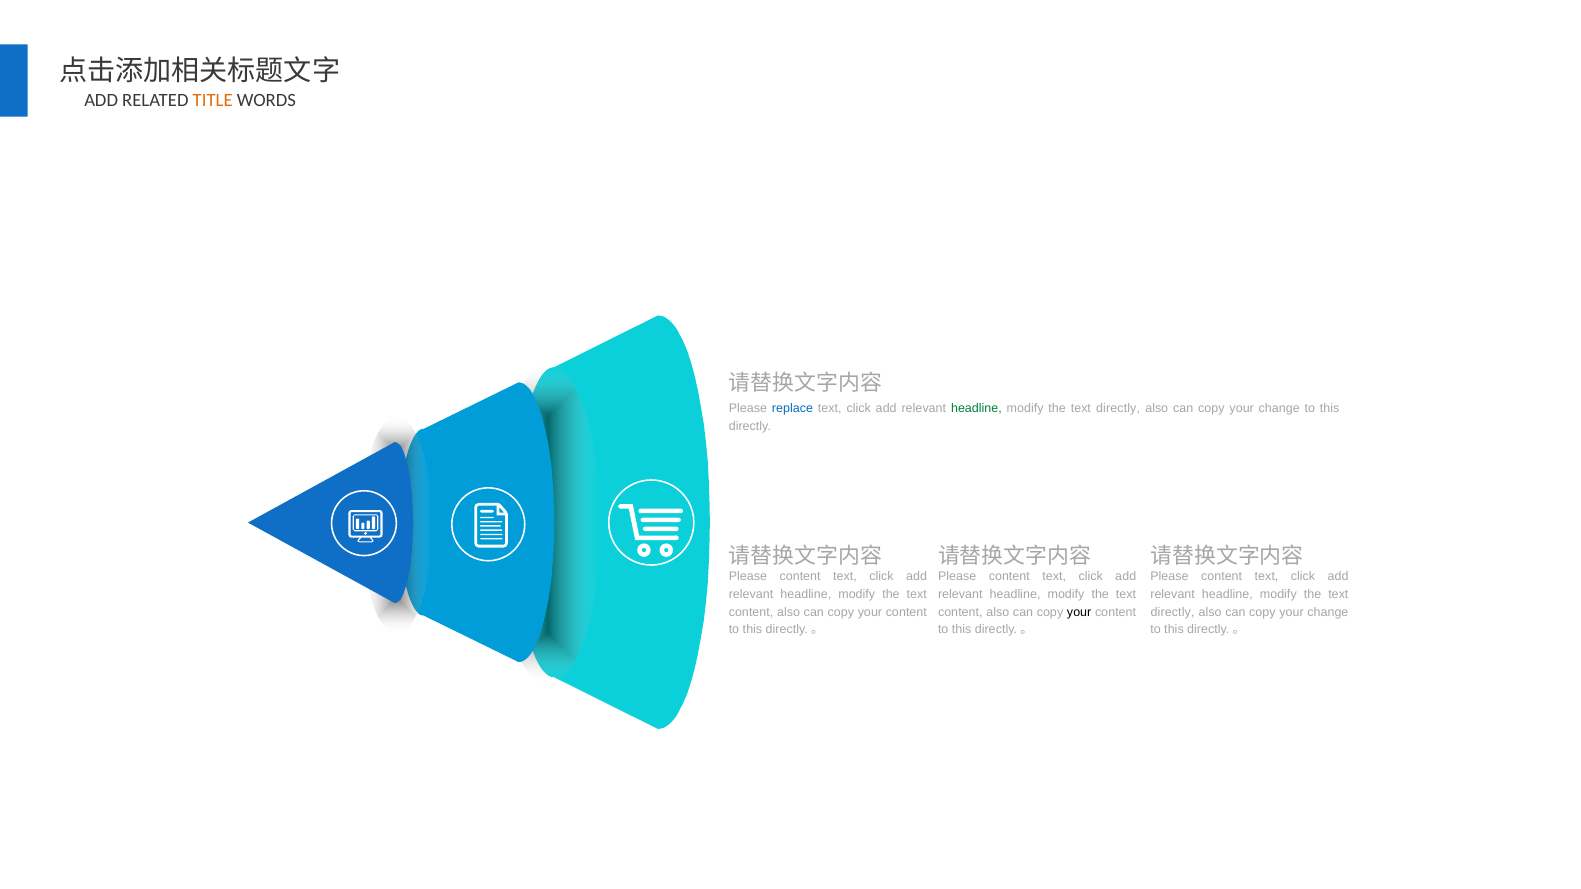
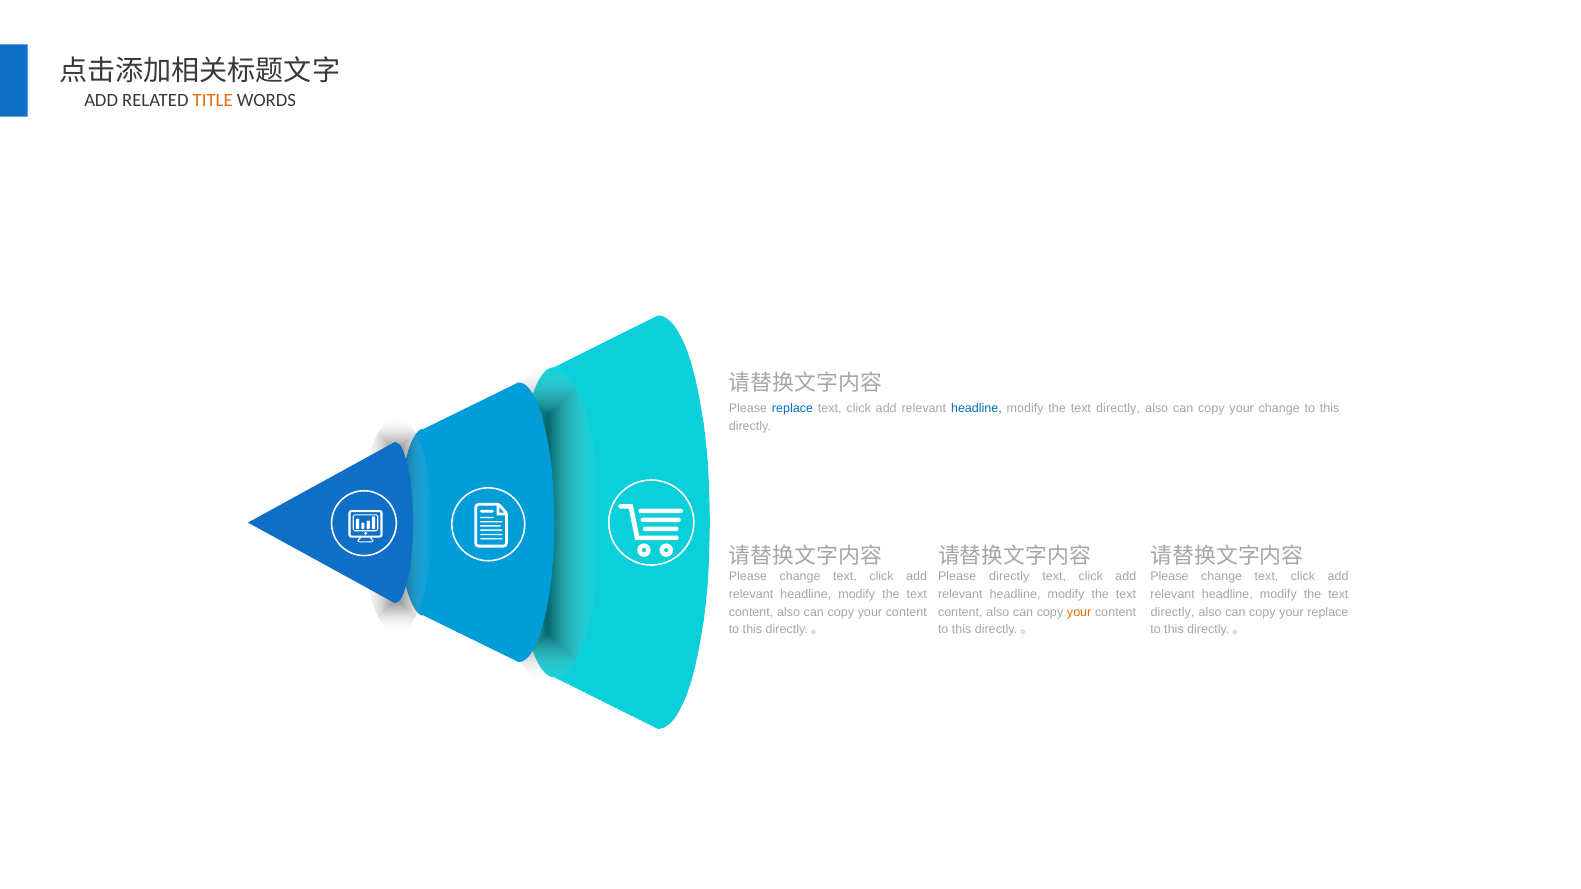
headline at (976, 408) colour: green -> blue
content at (800, 576): content -> change
content at (1009, 576): content -> directly
content at (1222, 576): content -> change
your at (1079, 612) colour: black -> orange
change at (1328, 612): change -> replace
